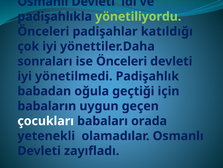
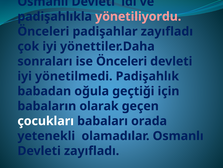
yönetiliyordu colour: light green -> pink
padişahlar katıldığı: katıldığı -> zayıfladı
uygun: uygun -> olarak
